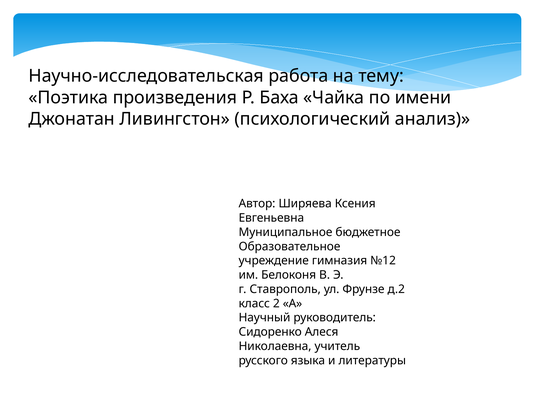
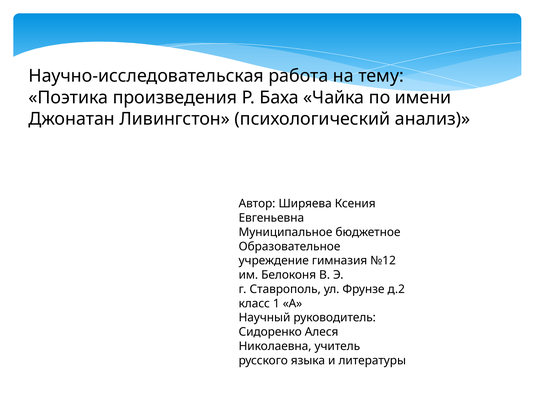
2: 2 -> 1
